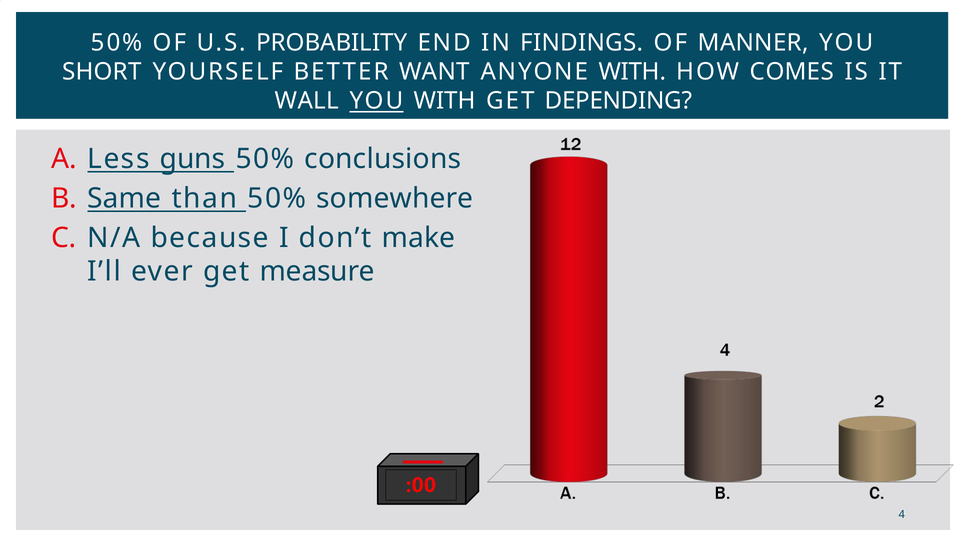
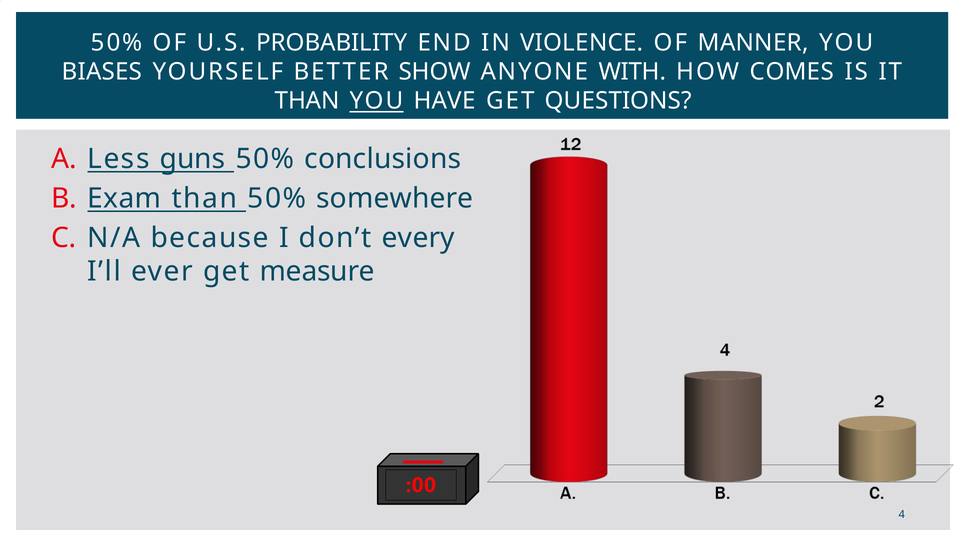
FINDINGS: FINDINGS -> VIOLENCE
SHORT: SHORT -> BIASES
WANT: WANT -> SHOW
WALL at (307, 101): WALL -> THAN
YOU WITH: WITH -> HAVE
DEPENDING: DEPENDING -> QUESTIONS
Same: Same -> Exam
make: make -> every
